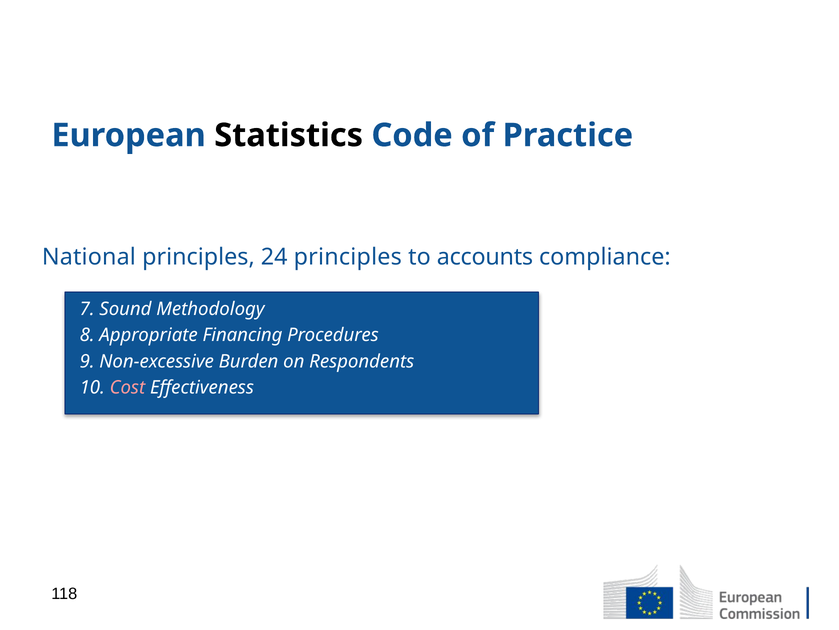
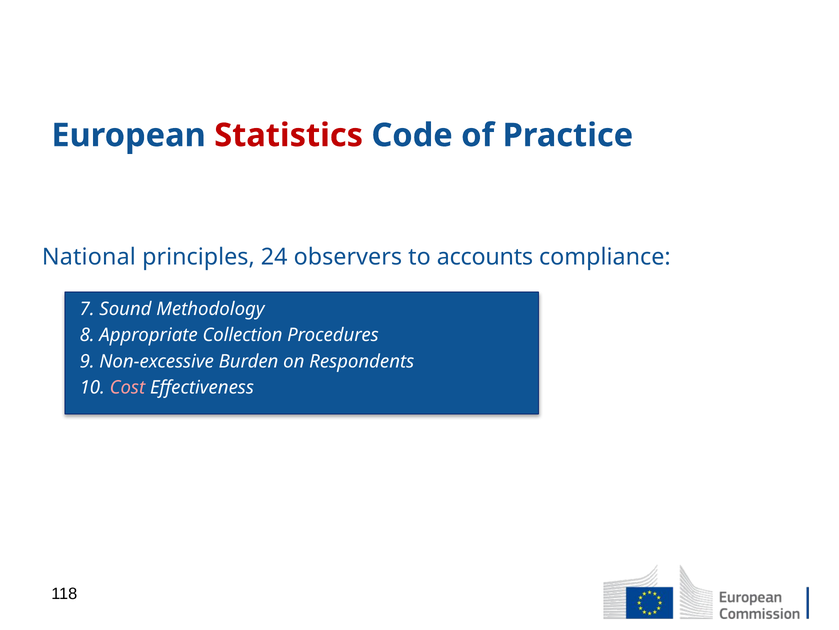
Statistics colour: black -> red
24 principles: principles -> observers
Financing: Financing -> Collection
